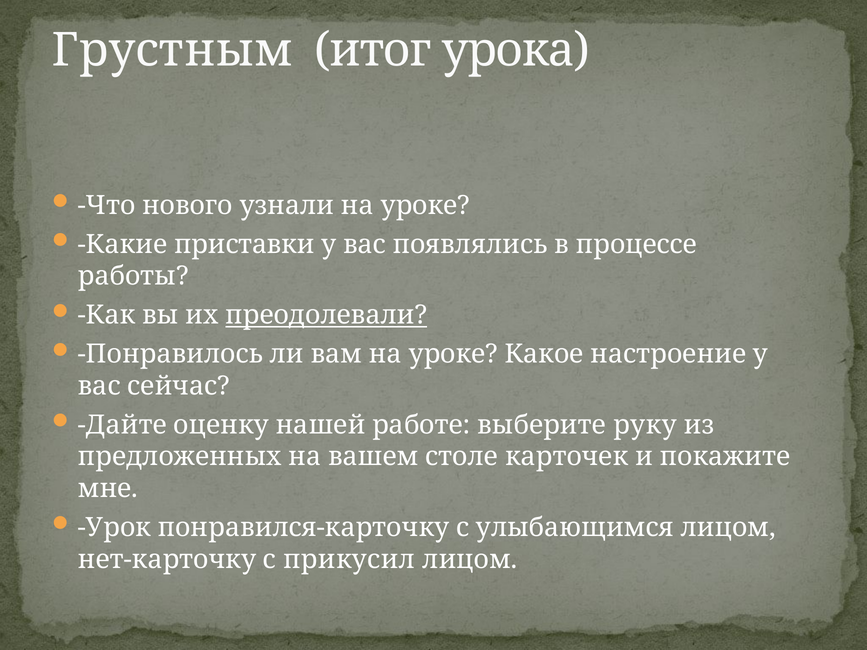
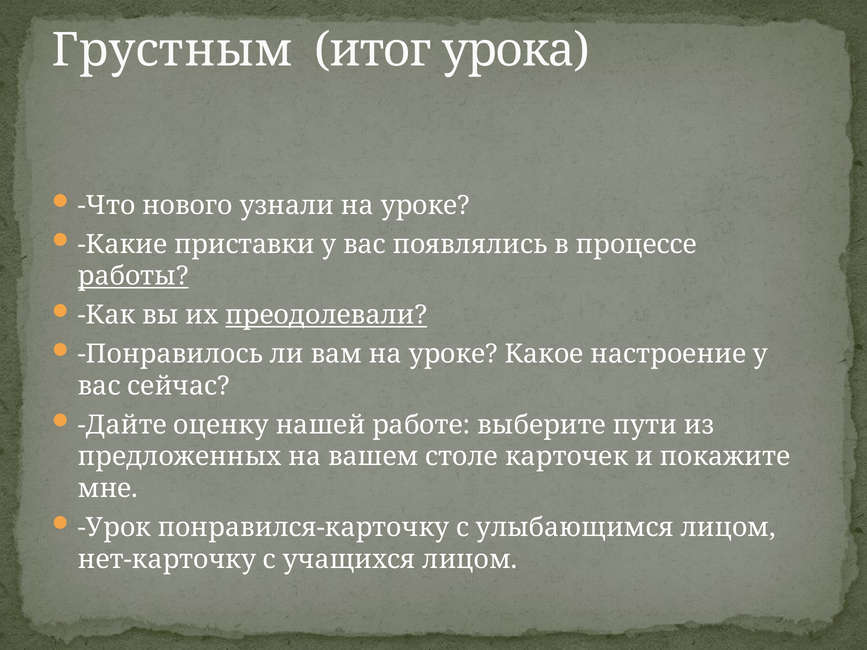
работы underline: none -> present
руку: руку -> пути
прикусил: прикусил -> учащихся
